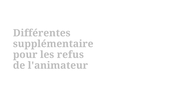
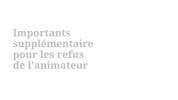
Différentes: Différentes -> Importants
